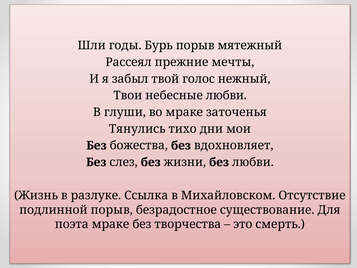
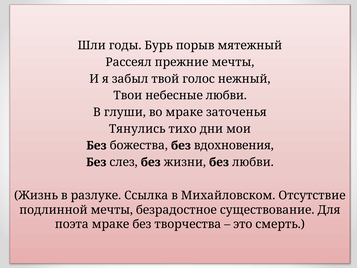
вдохновляет: вдохновляет -> вдохновения
подлинной порыв: порыв -> мечты
